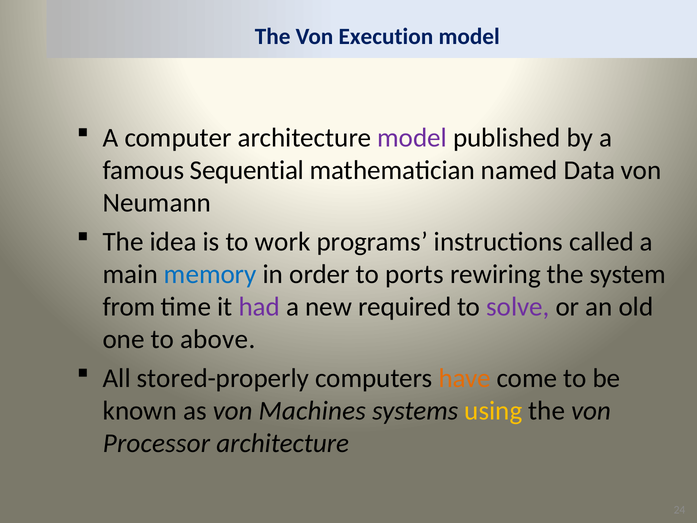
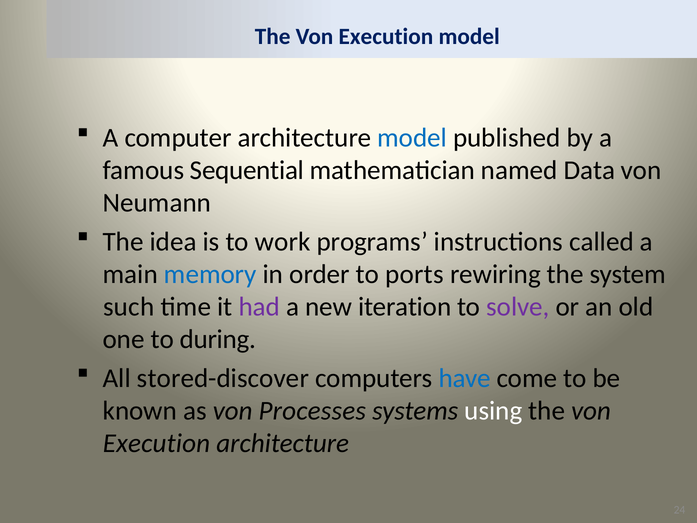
model at (412, 138) colour: purple -> blue
from: from -> such
required: required -> iteration
above: above -> during
stored-properly: stored-properly -> stored-discover
have colour: orange -> blue
Machines: Machines -> Processes
using colour: yellow -> white
Processor at (156, 443): Processor -> Execution
